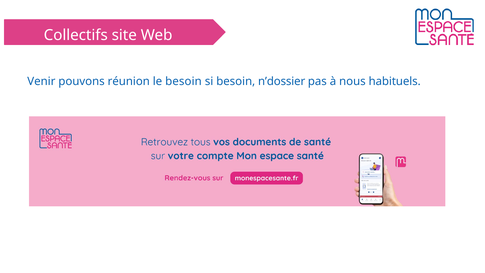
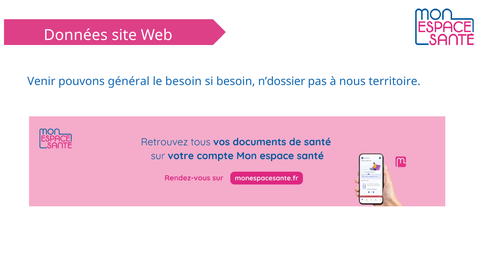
Collectifs: Collectifs -> Données
réunion: réunion -> général
habituels: habituels -> territoire
